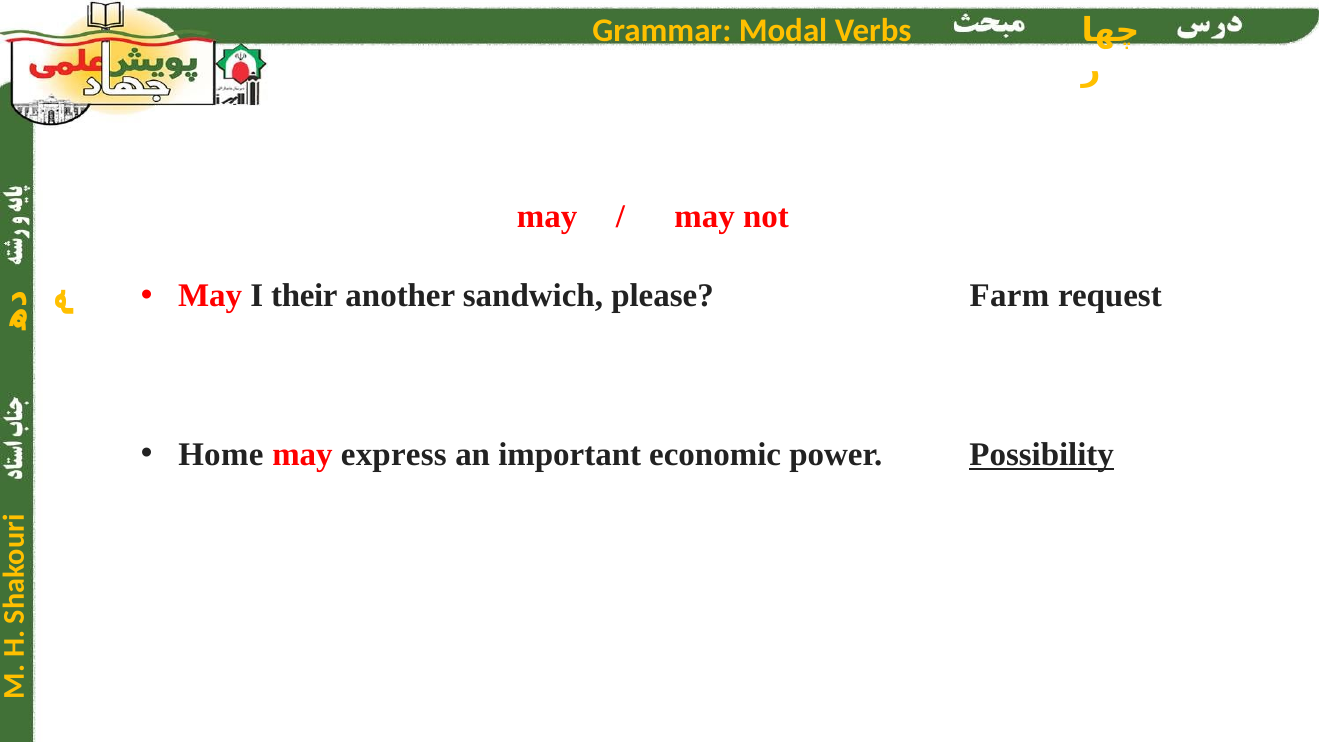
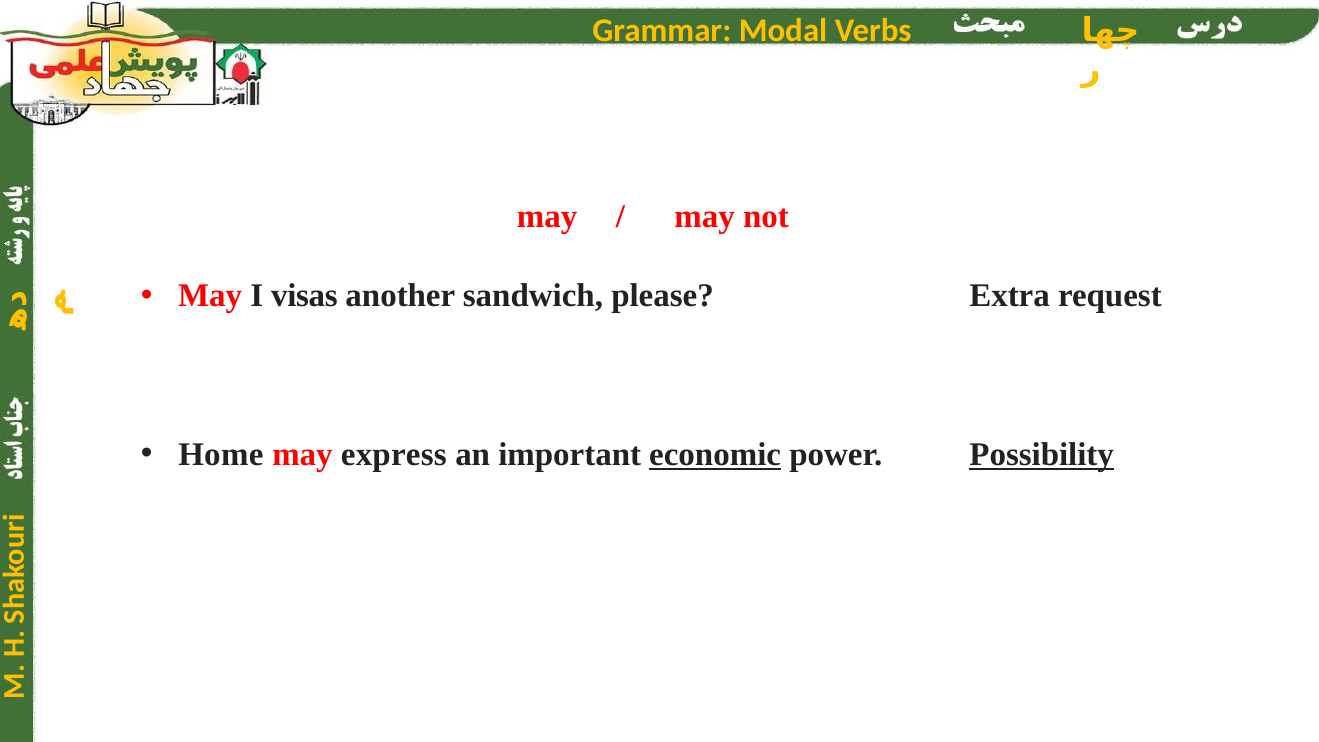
their: their -> visas
Farm: Farm -> Extra
economic underline: none -> present
